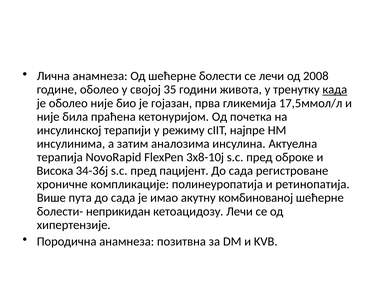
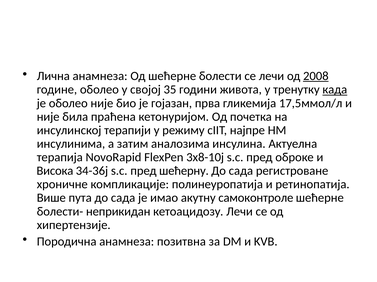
2008 underline: none -> present
пацијент: пацијент -> шећерну
комбинованој: комбинованој -> самоконтроле
